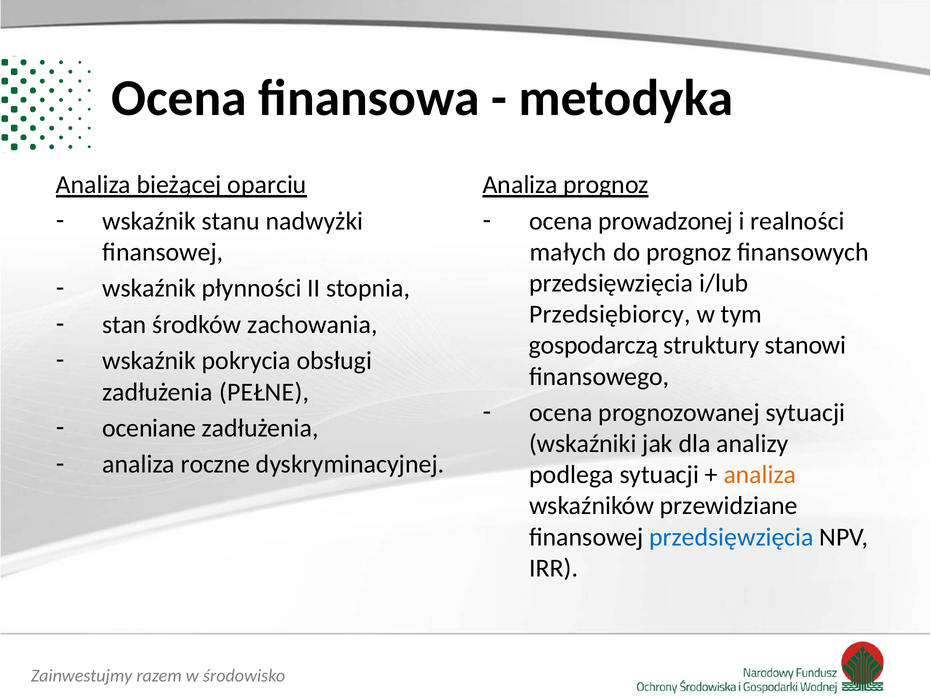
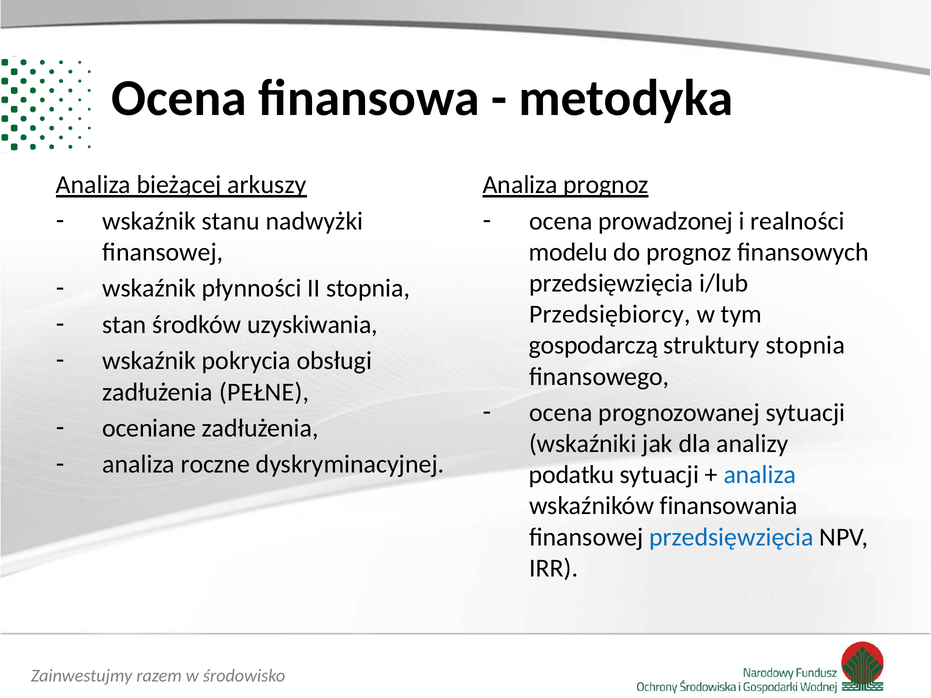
oparciu: oparciu -> arkuszy
małych: małych -> modelu
zachowania: zachowania -> uzyskiwania
struktury stanowi: stanowi -> stopnia
podlega: podlega -> podatku
analiza at (760, 475) colour: orange -> blue
przewidziane: przewidziane -> finansowania
